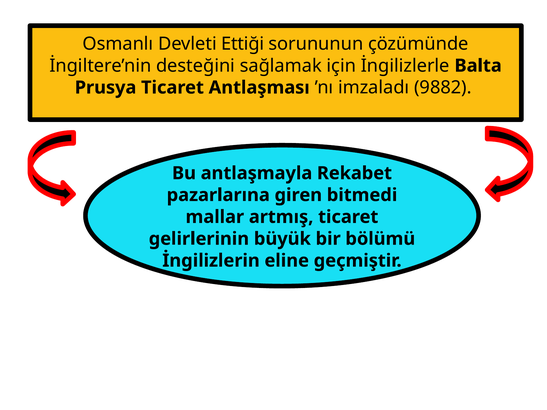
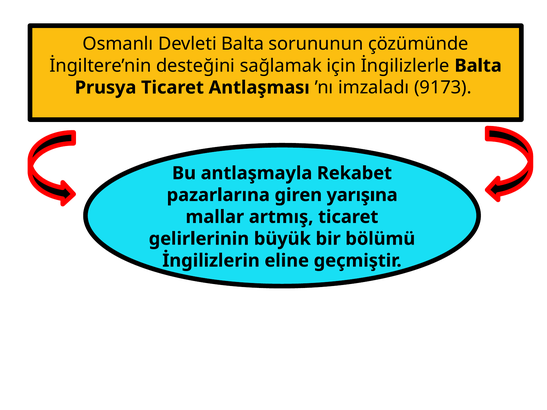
Devleti Ettiği: Ettiği -> Balta
9882: 9882 -> 9173
bitmedi: bitmedi -> yarışına
